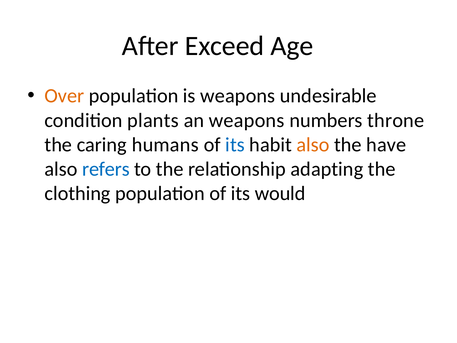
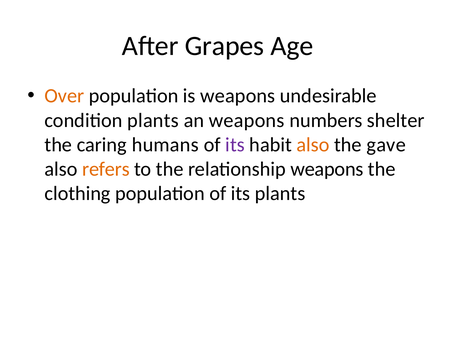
Exceed: Exceed -> Grapes
throne: throne -> shelter
its at (235, 145) colour: blue -> purple
have: have -> gave
refers colour: blue -> orange
relationship adapting: adapting -> weapons
its would: would -> plants
